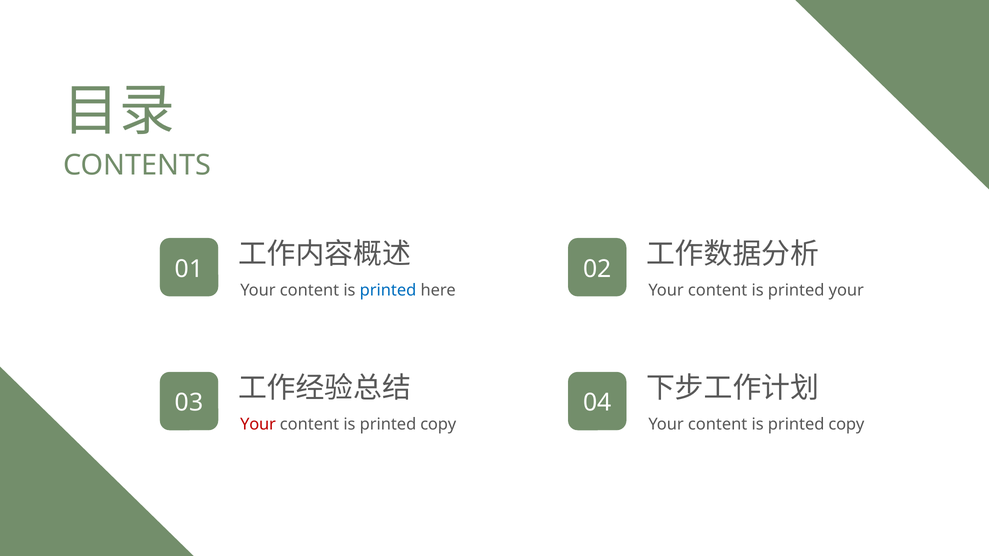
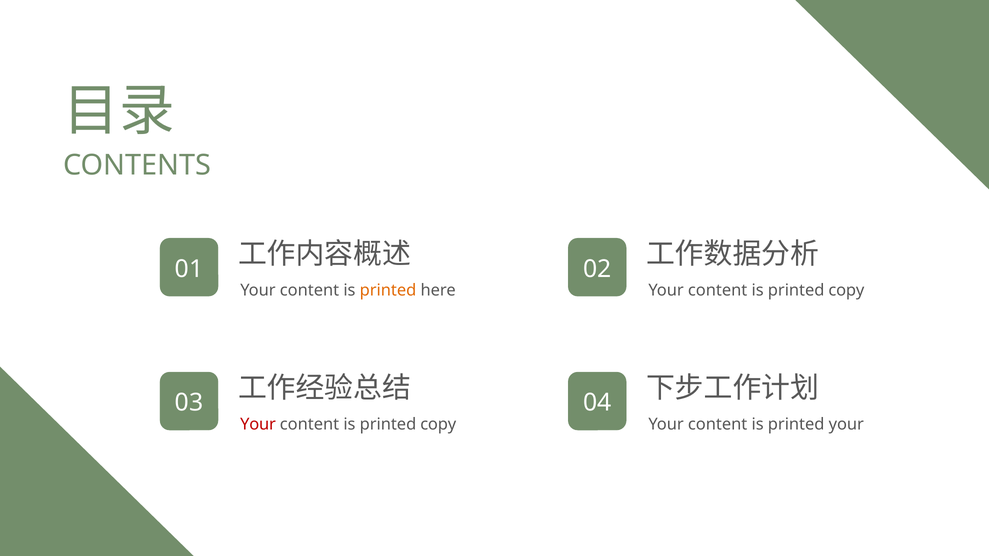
printed at (388, 290) colour: blue -> orange
your at (846, 290): your -> copy
copy at (846, 424): copy -> your
